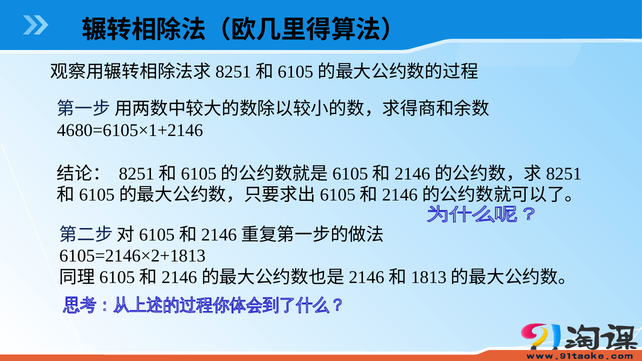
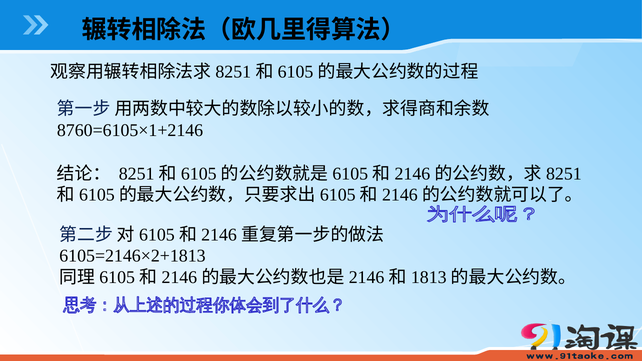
4680=6105×1+2146: 4680=6105×1+2146 -> 8760=6105×1+2146
